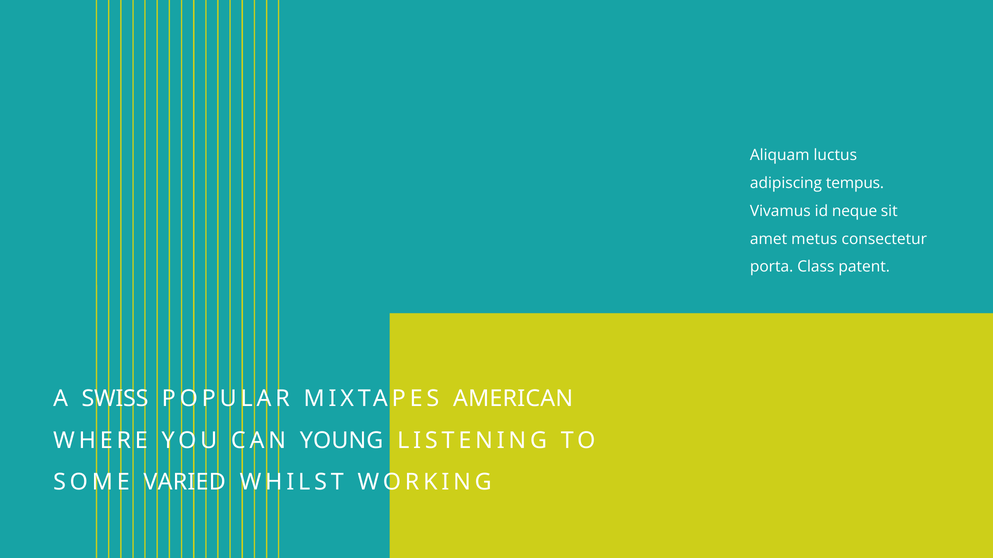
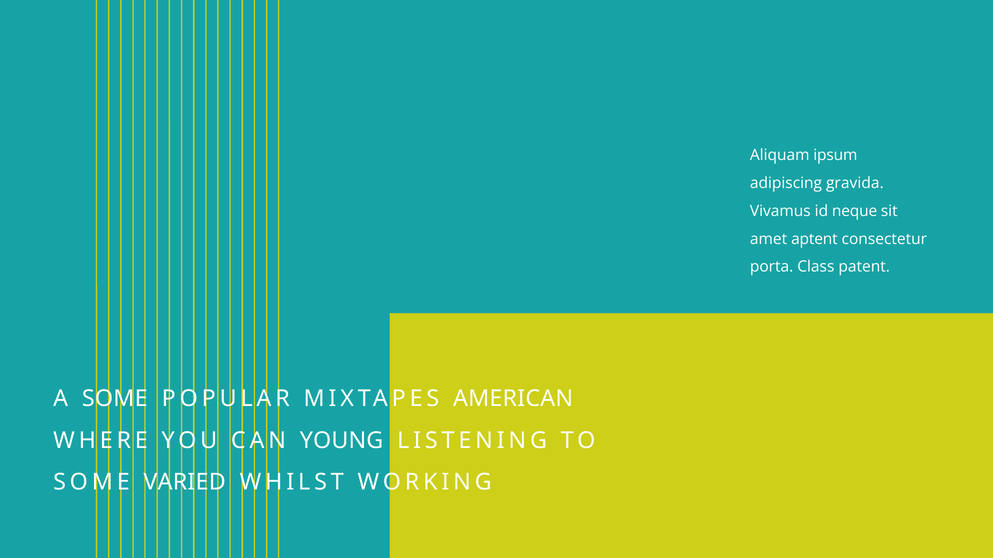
luctus: luctus -> ipsum
tempus: tempus -> gravida
metus: metus -> aptent
A SWISS: SWISS -> SOME
